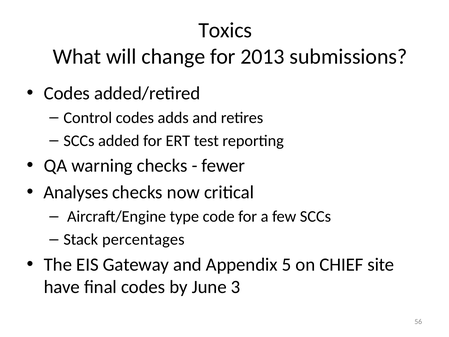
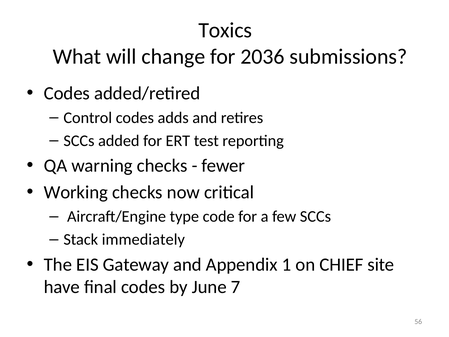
2013: 2013 -> 2036
Analyses: Analyses -> Working
percentages: percentages -> immediately
5: 5 -> 1
3: 3 -> 7
